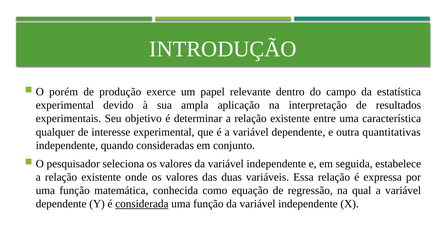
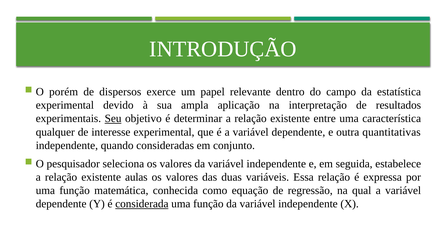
produção: produção -> dispersos
Seu underline: none -> present
onde: onde -> aulas
